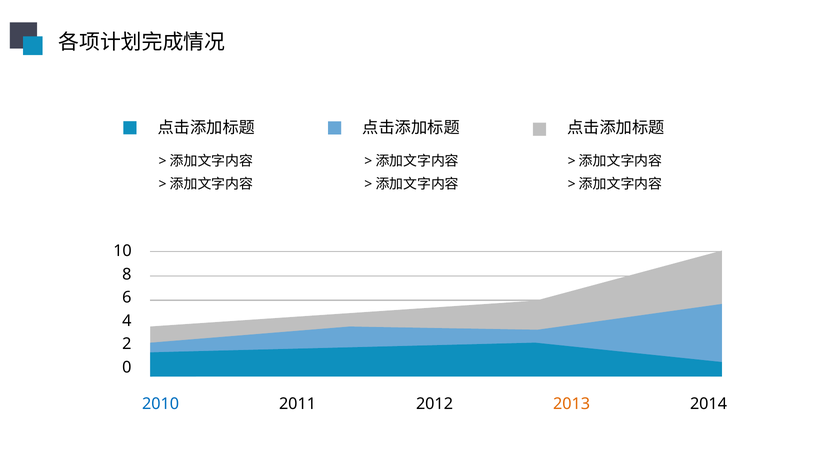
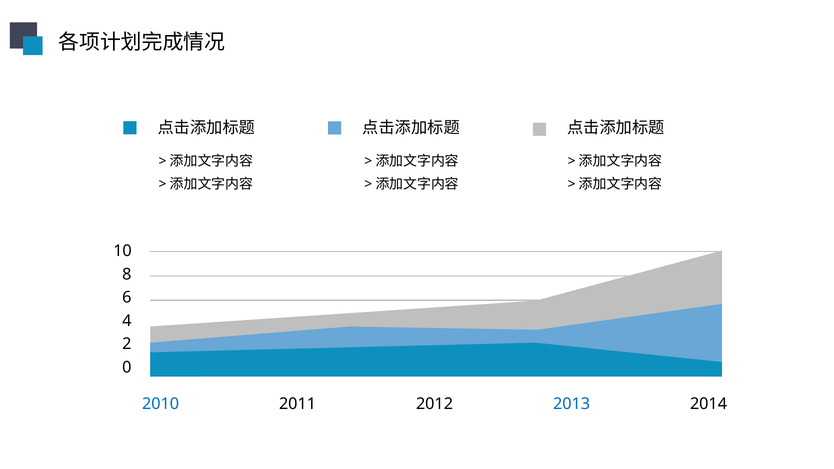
2013 colour: orange -> blue
